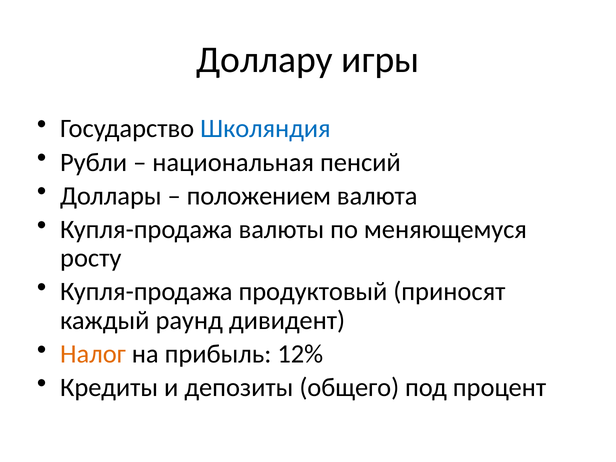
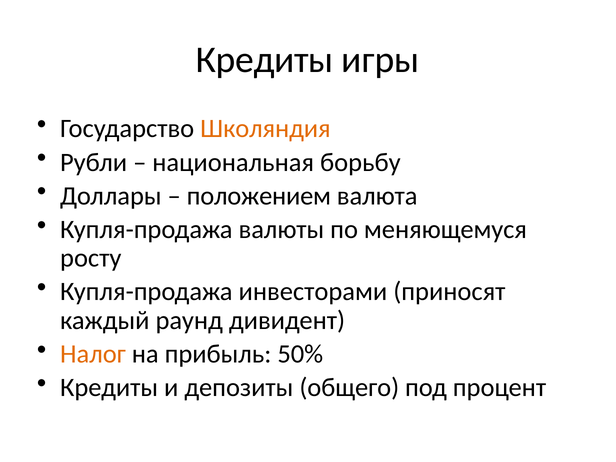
Доллару at (265, 60): Доллару -> Кредиты
Школяндия colour: blue -> orange
пенсий: пенсий -> борьбу
продуктовый: продуктовый -> инвесторами
12%: 12% -> 50%
